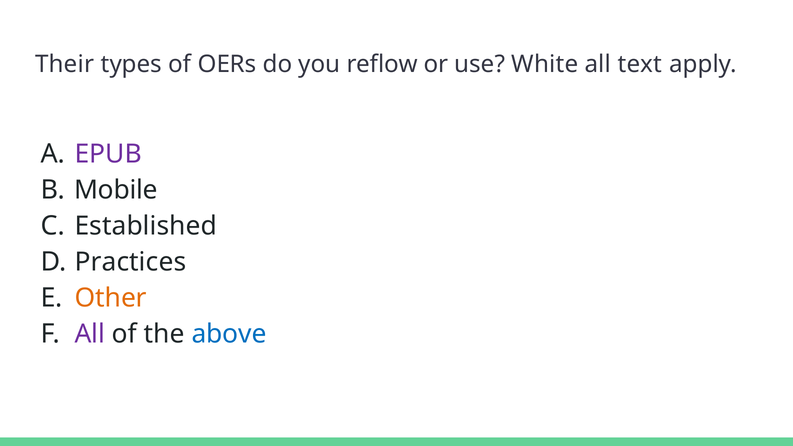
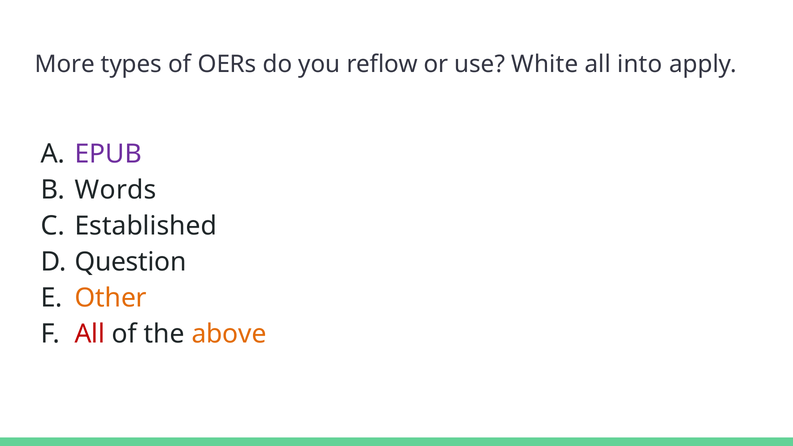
Their: Their -> More
text: text -> into
Mobile: Mobile -> Words
Practices: Practices -> Question
All at (90, 334) colour: purple -> red
above colour: blue -> orange
